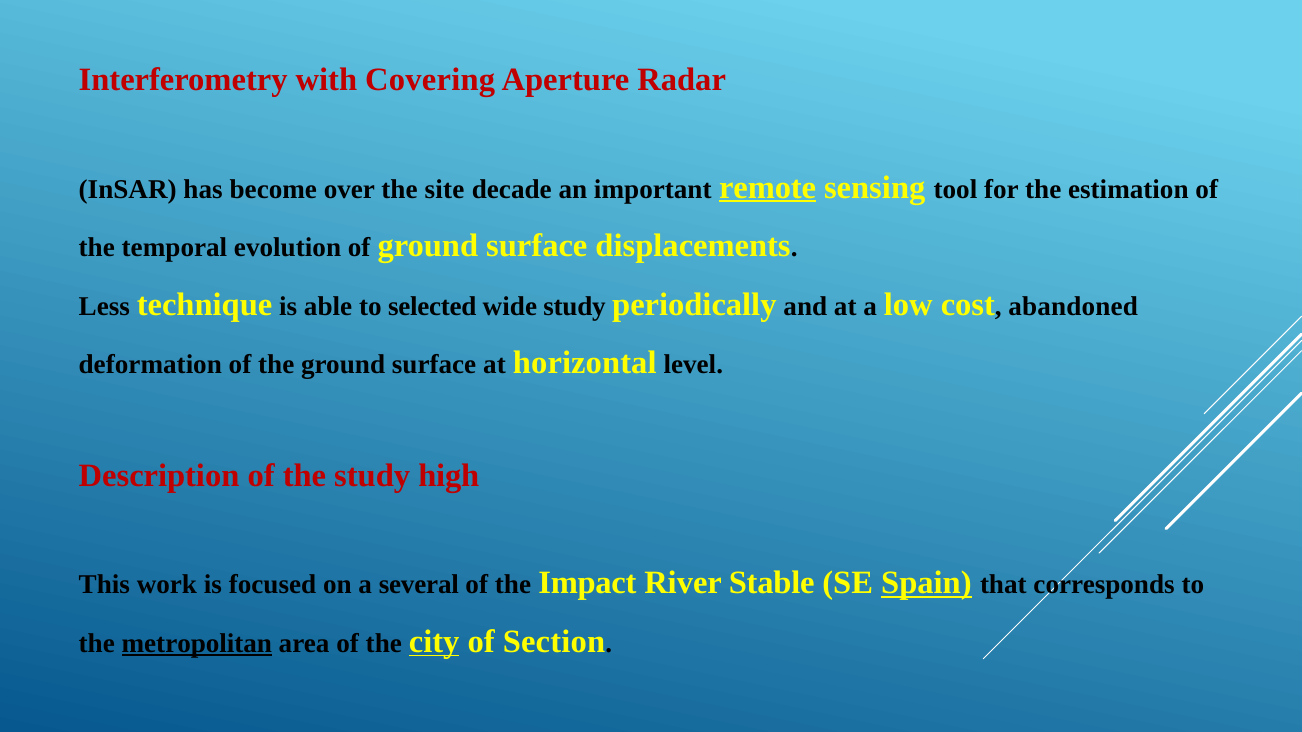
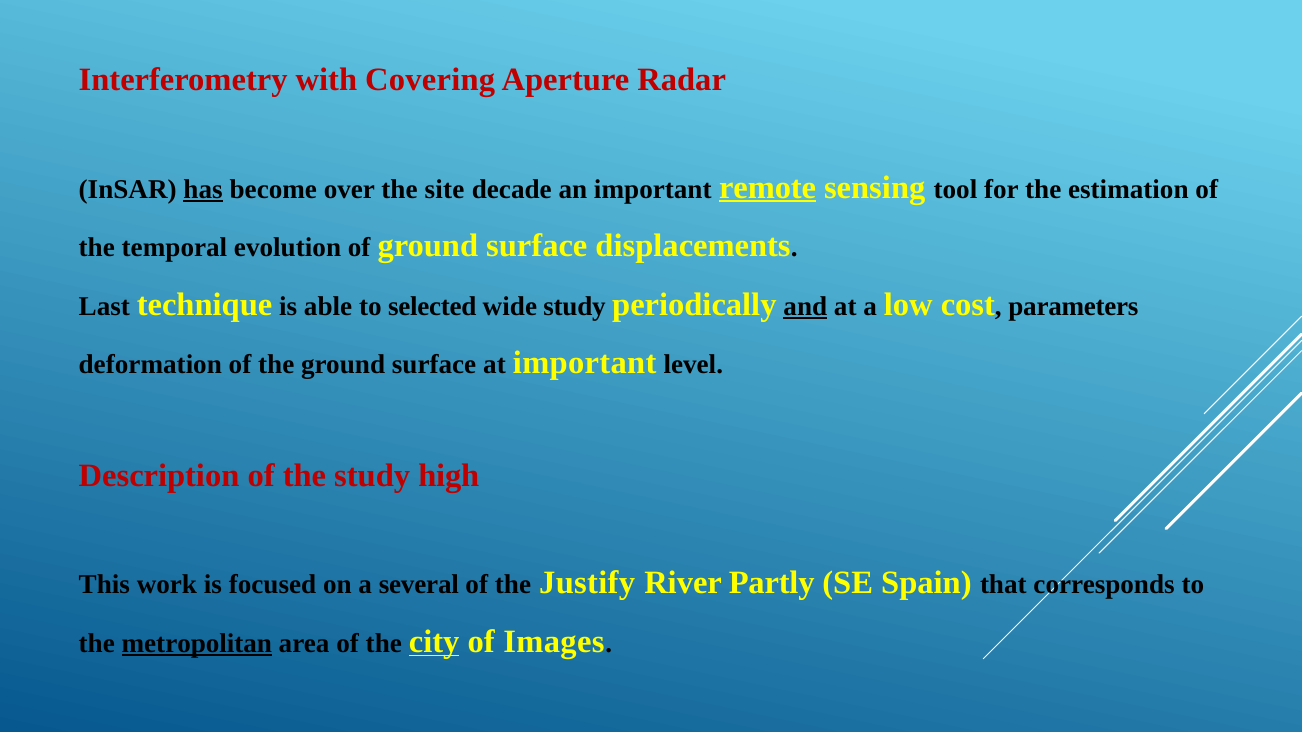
has underline: none -> present
Less: Less -> Last
and underline: none -> present
abandoned: abandoned -> parameters
at horizontal: horizontal -> important
Impact: Impact -> Justify
Stable: Stable -> Partly
Spain underline: present -> none
Section: Section -> Images
